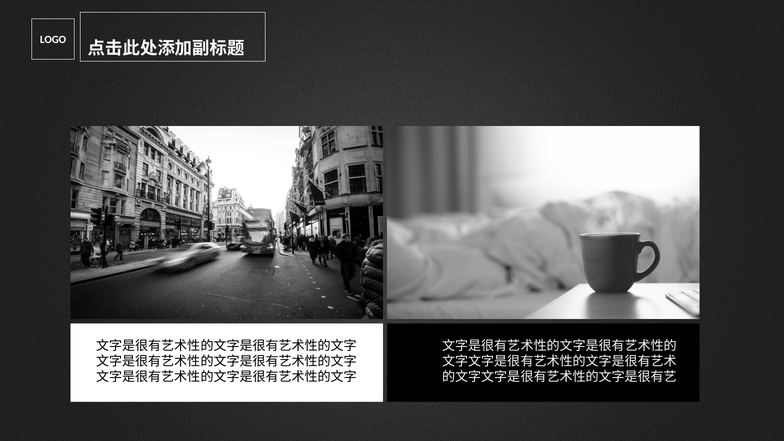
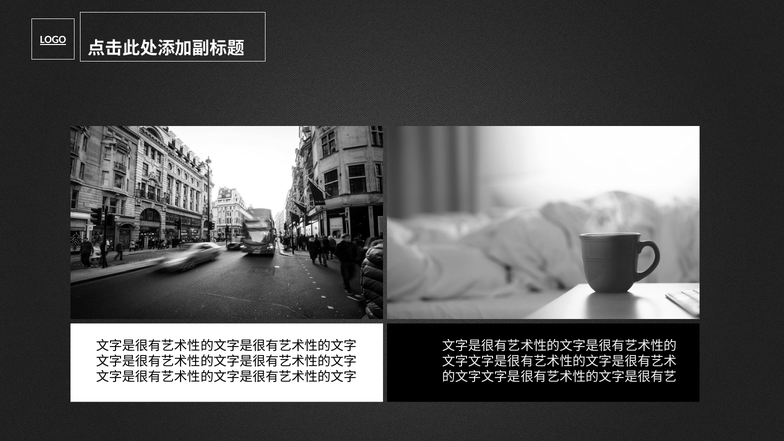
LOGO underline: none -> present
